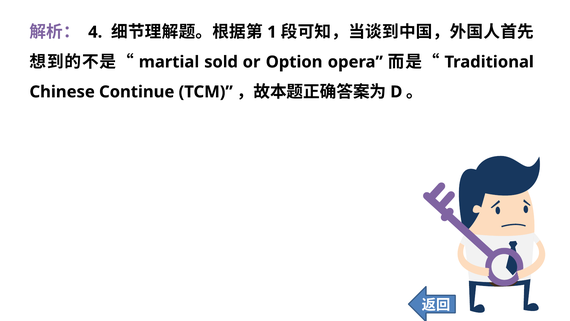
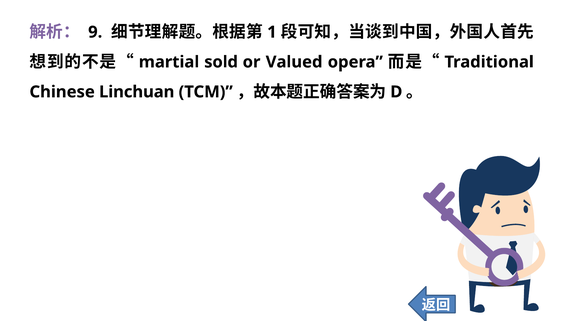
4: 4 -> 9
Option: Option -> Valued
Continue: Continue -> Linchuan
